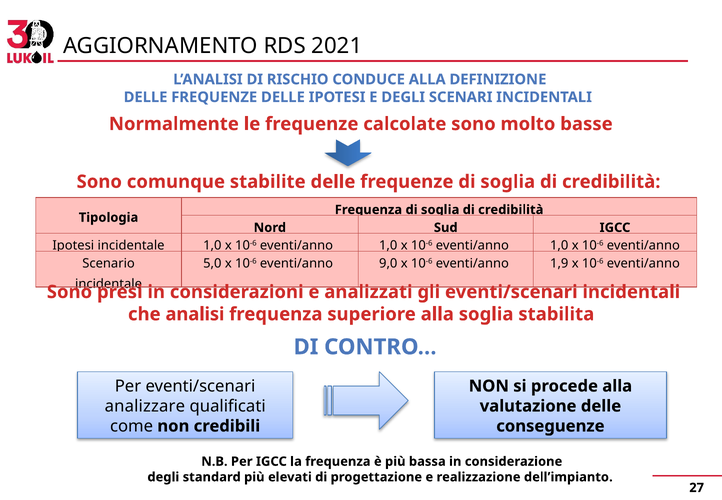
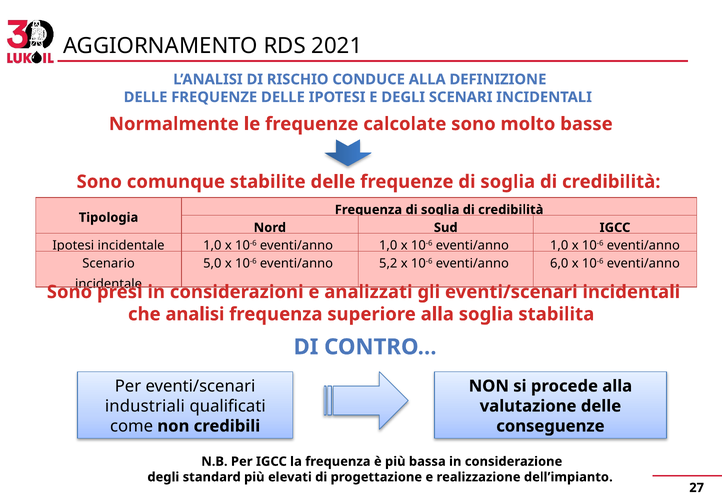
9,0: 9,0 -> 5,2
1,9: 1,9 -> 6,0
analizzare: analizzare -> industriali
